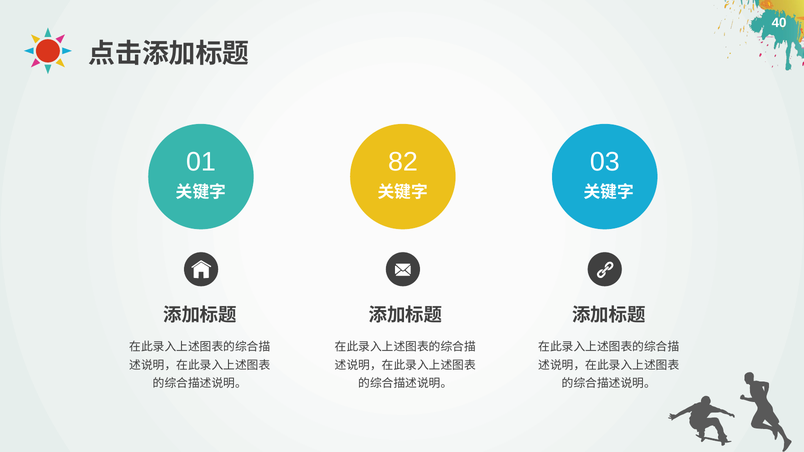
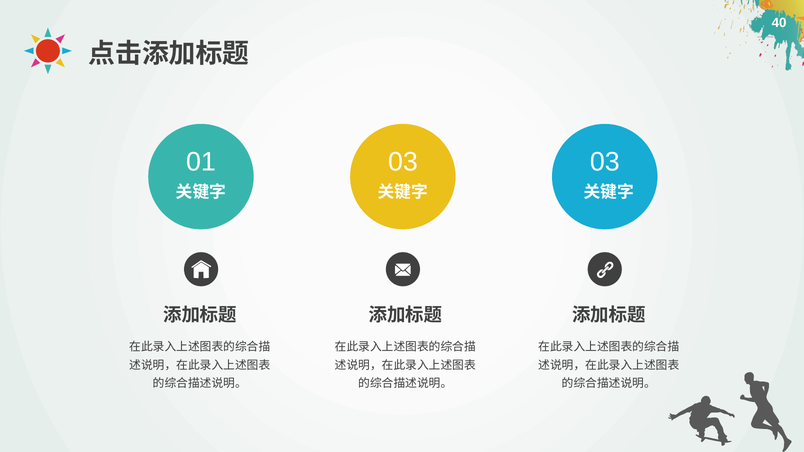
01 82: 82 -> 03
